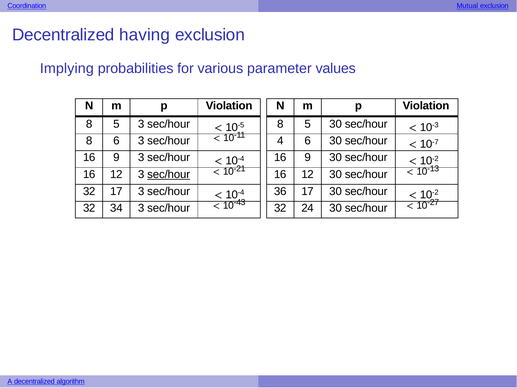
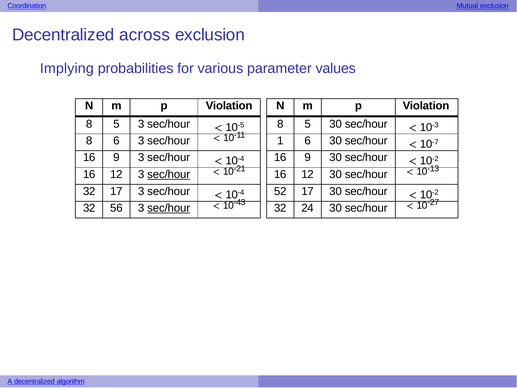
having: having -> across
4: 4 -> 1
36: 36 -> 52
34: 34 -> 56
sec/hour at (169, 208) underline: none -> present
